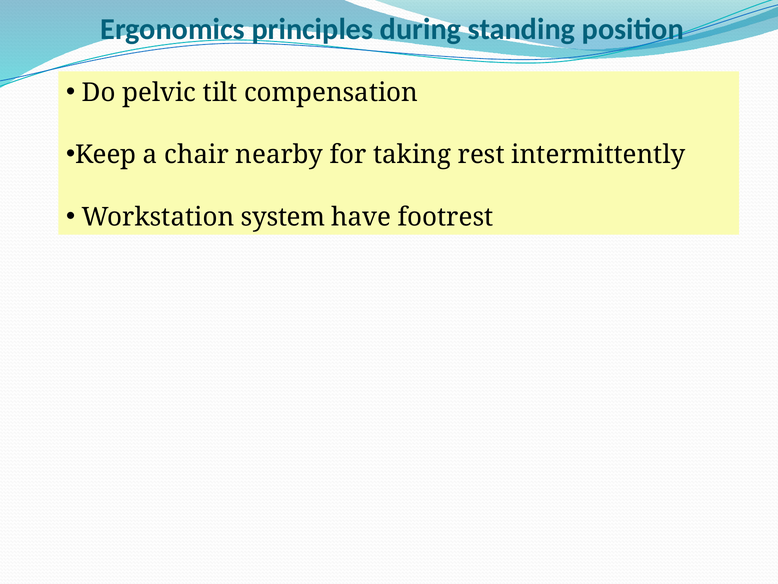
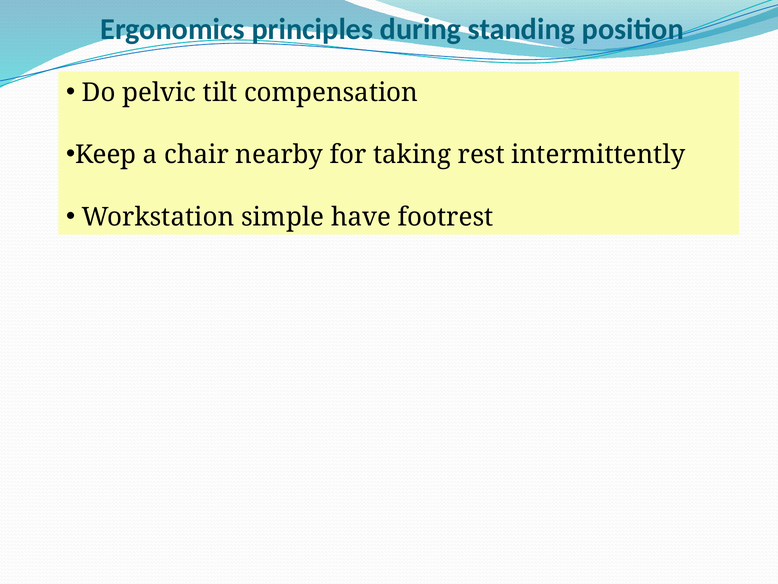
system: system -> simple
